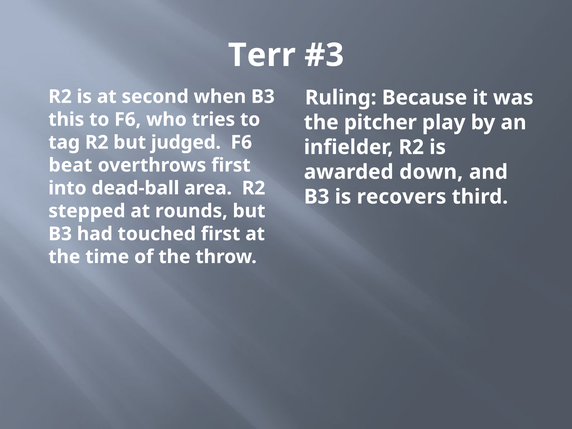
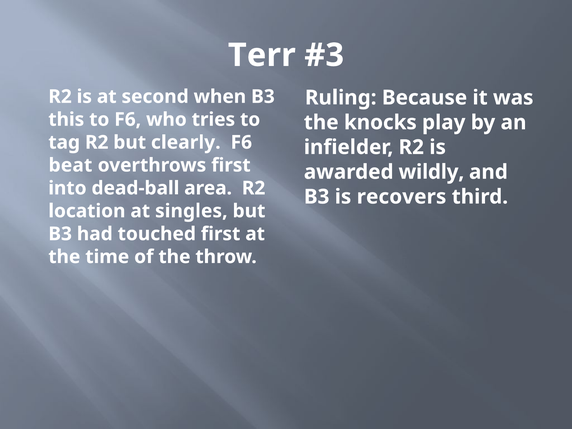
pitcher: pitcher -> knocks
judged: judged -> clearly
down: down -> wildly
stepped: stepped -> location
rounds: rounds -> singles
